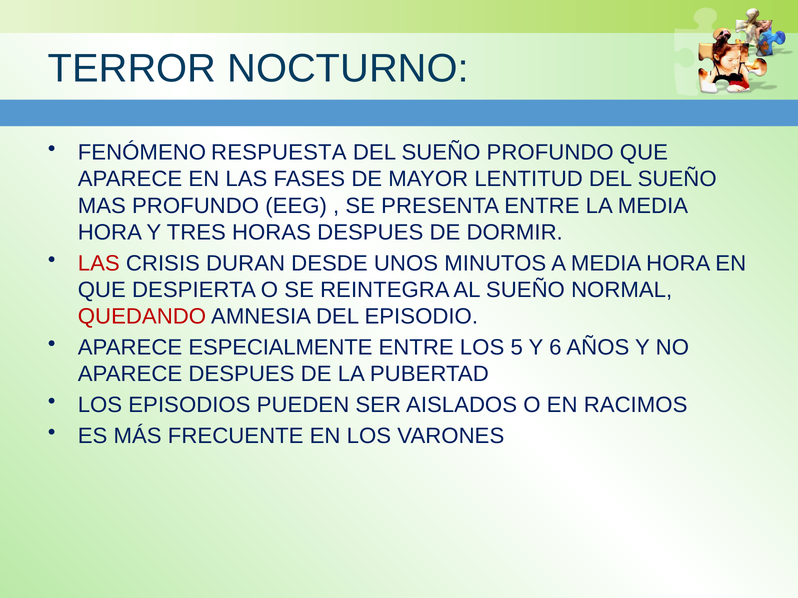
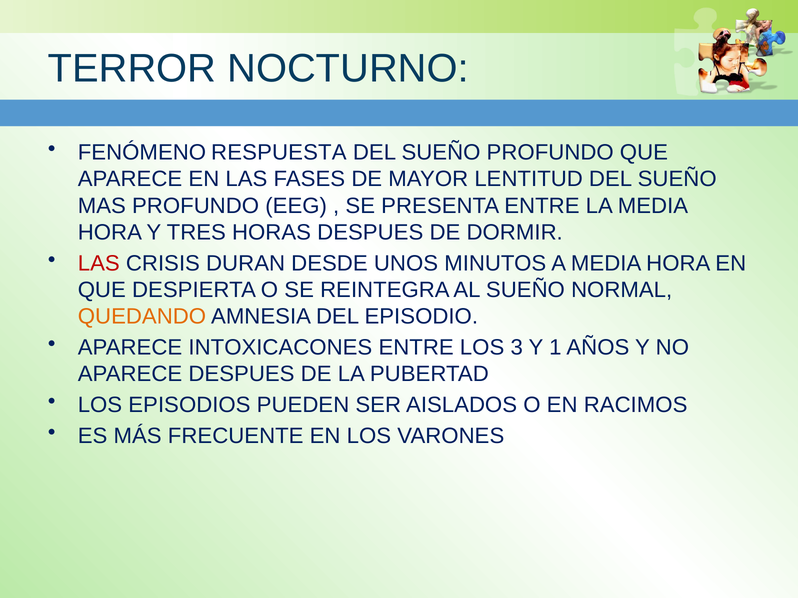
QUEDANDO colour: red -> orange
ESPECIALMENTE: ESPECIALMENTE -> INTOXICACONES
5: 5 -> 3
6: 6 -> 1
